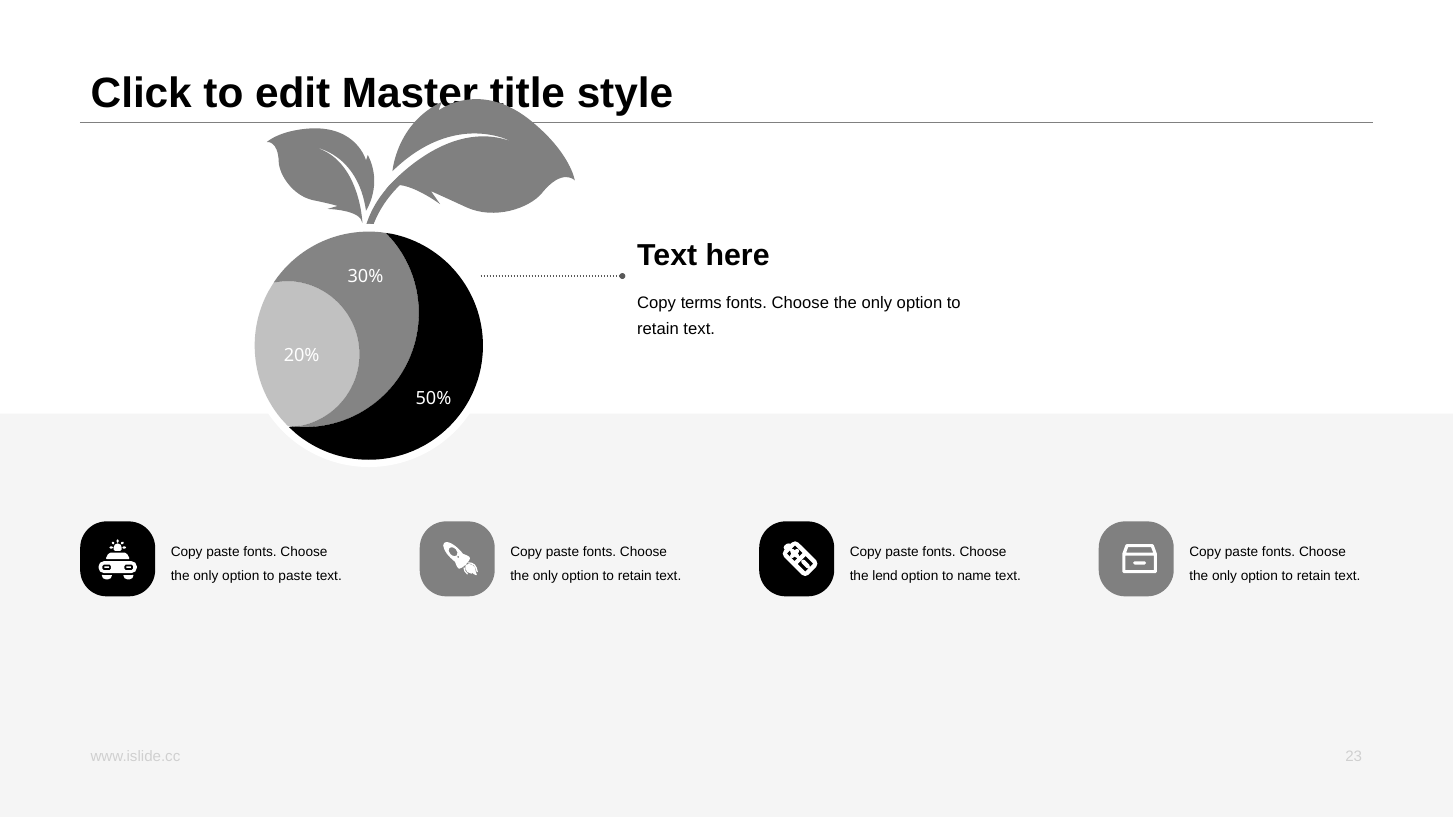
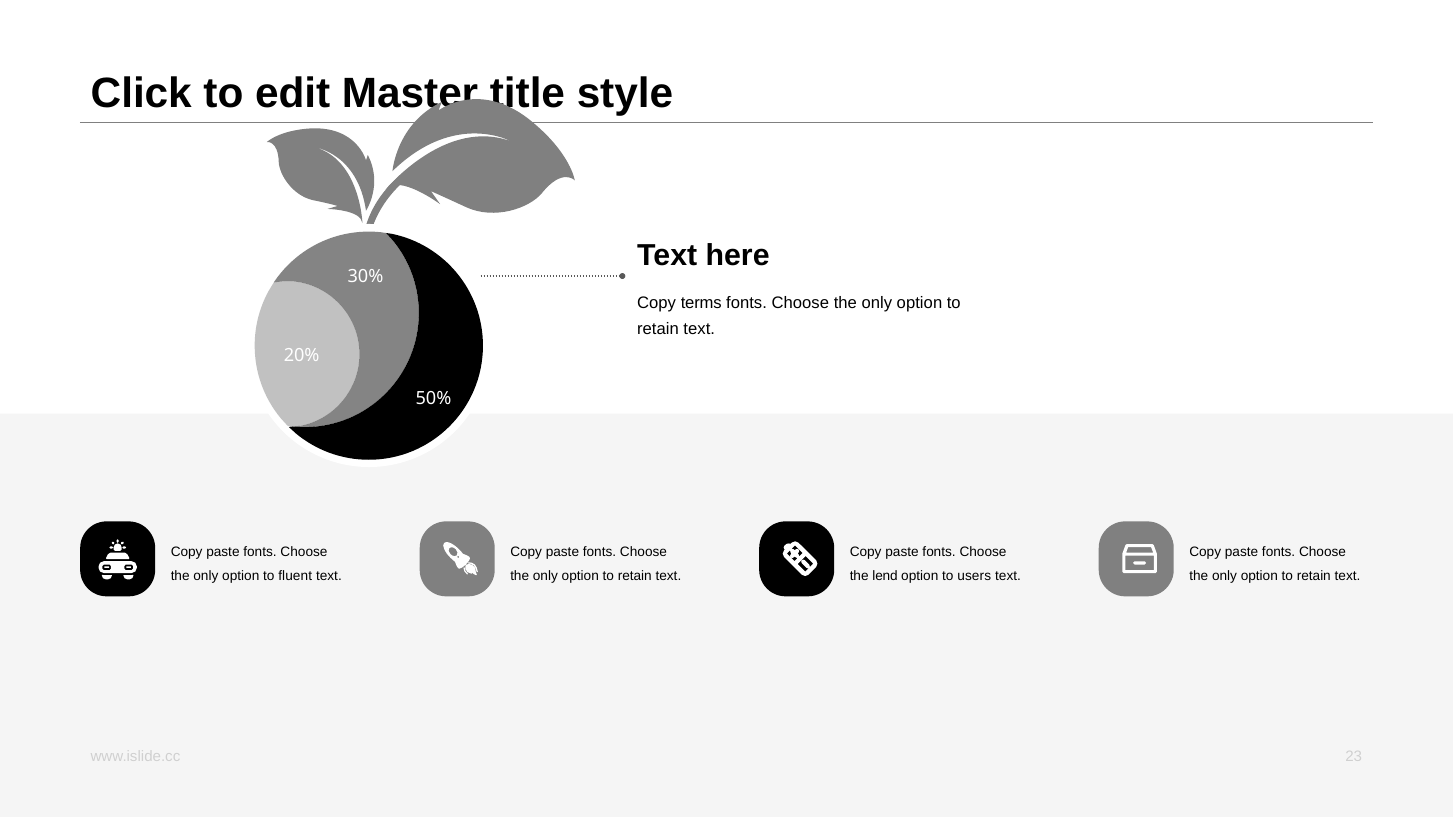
to paste: paste -> fluent
name: name -> users
